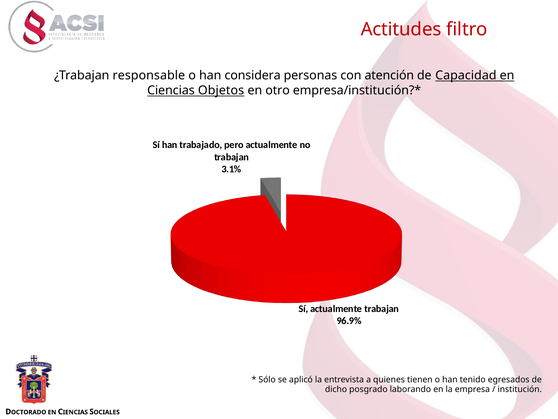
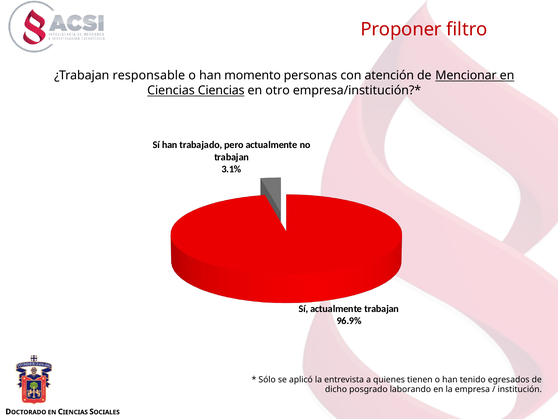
Actitudes: Actitudes -> Proponer
considera: considera -> momento
Capacidad: Capacidad -> Mencionar
Ciencias Objetos: Objetos -> Ciencias
